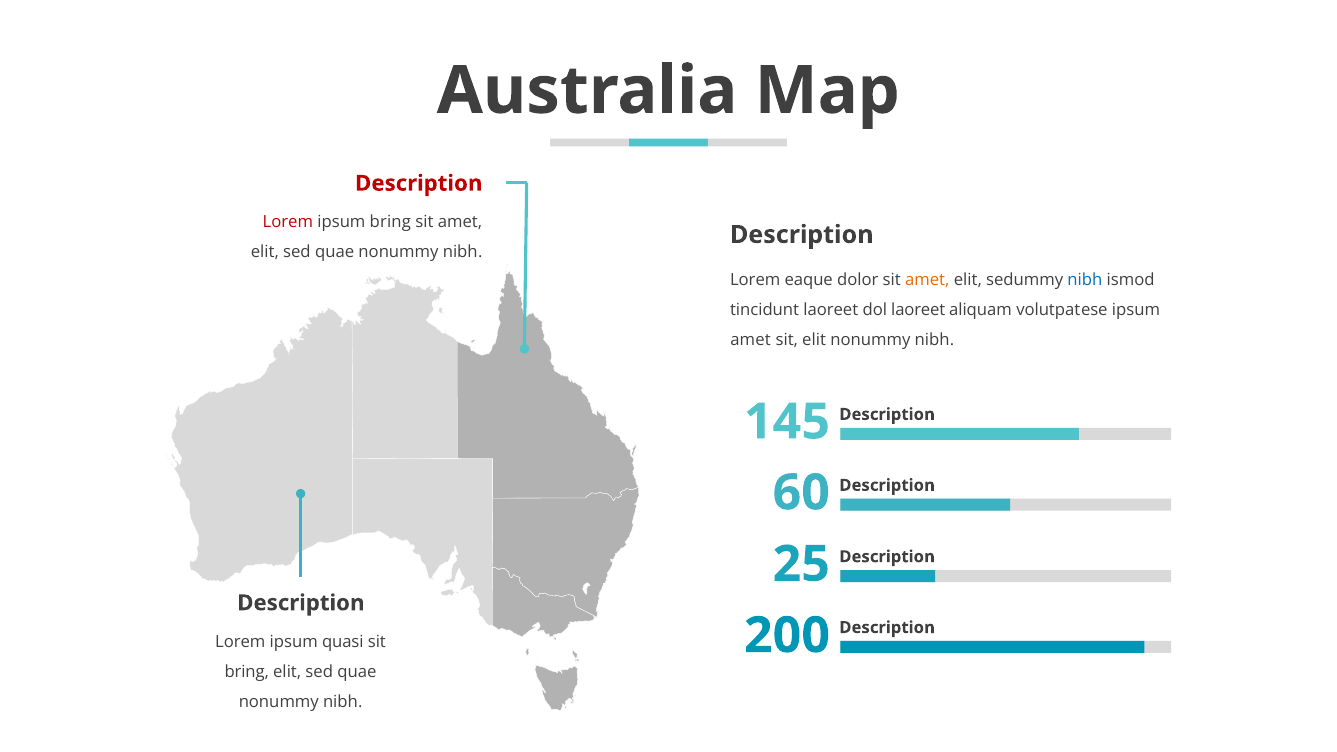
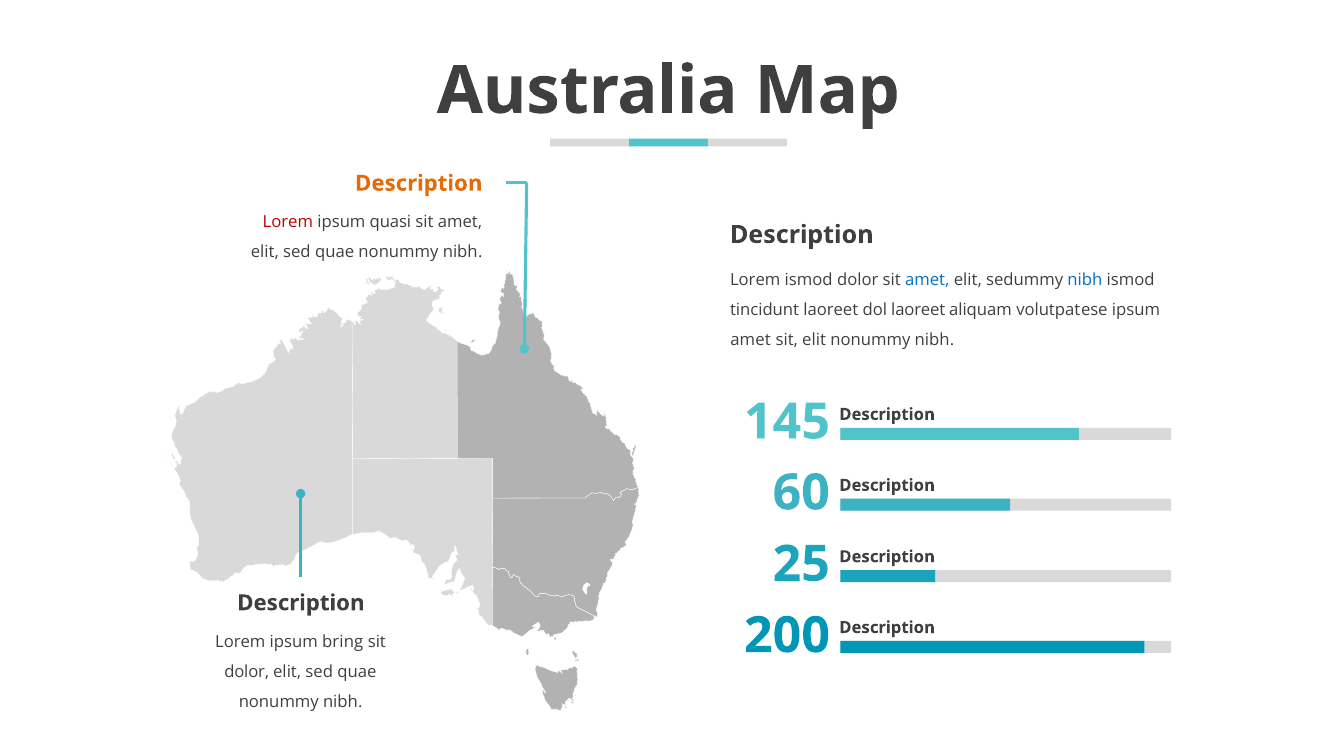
Description at (419, 183) colour: red -> orange
ipsum bring: bring -> quasi
Lorem eaque: eaque -> ismod
amet at (927, 280) colour: orange -> blue
quasi: quasi -> bring
bring at (247, 672): bring -> dolor
